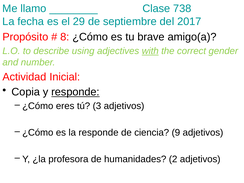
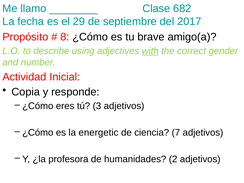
738: 738 -> 682
responde at (75, 92) underline: present -> none
la responde: responde -> energetic
9: 9 -> 7
